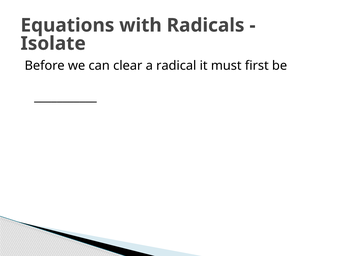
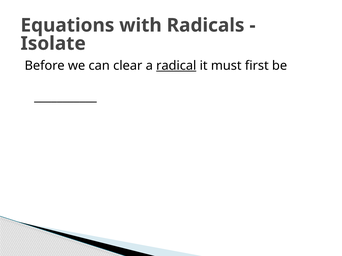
radical underline: none -> present
